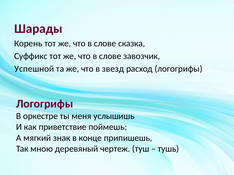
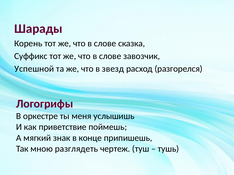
расход логогрифы: логогрифы -> разгорелся
деревяный: деревяный -> разглядеть
